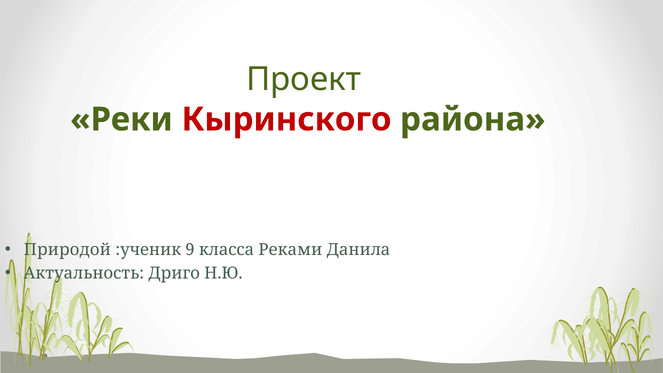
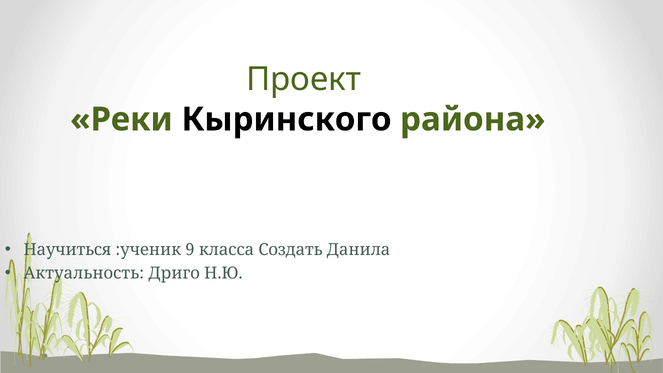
Кыринского colour: red -> black
Природой: Природой -> Научиться
Реками: Реками -> Создать
